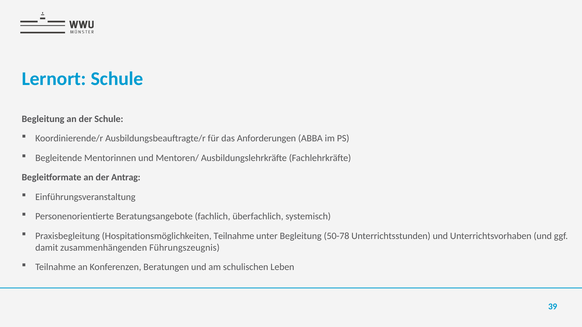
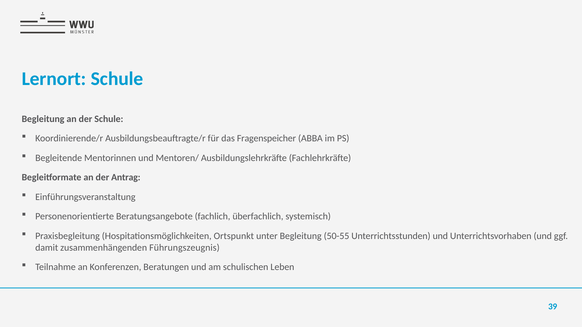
Anforderungen: Anforderungen -> Fragenspeicher
Hospitationsmöglichkeiten Teilnahme: Teilnahme -> Ortspunkt
50-78: 50-78 -> 50-55
